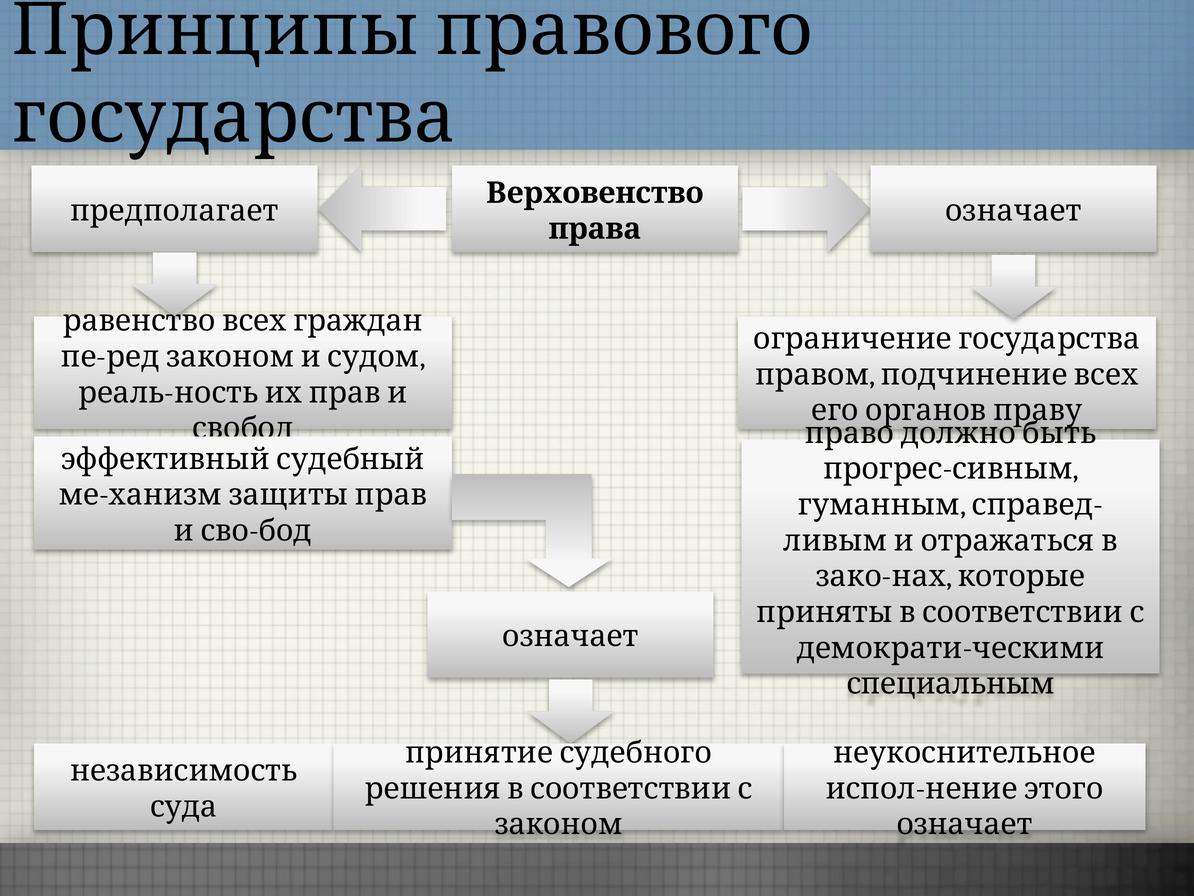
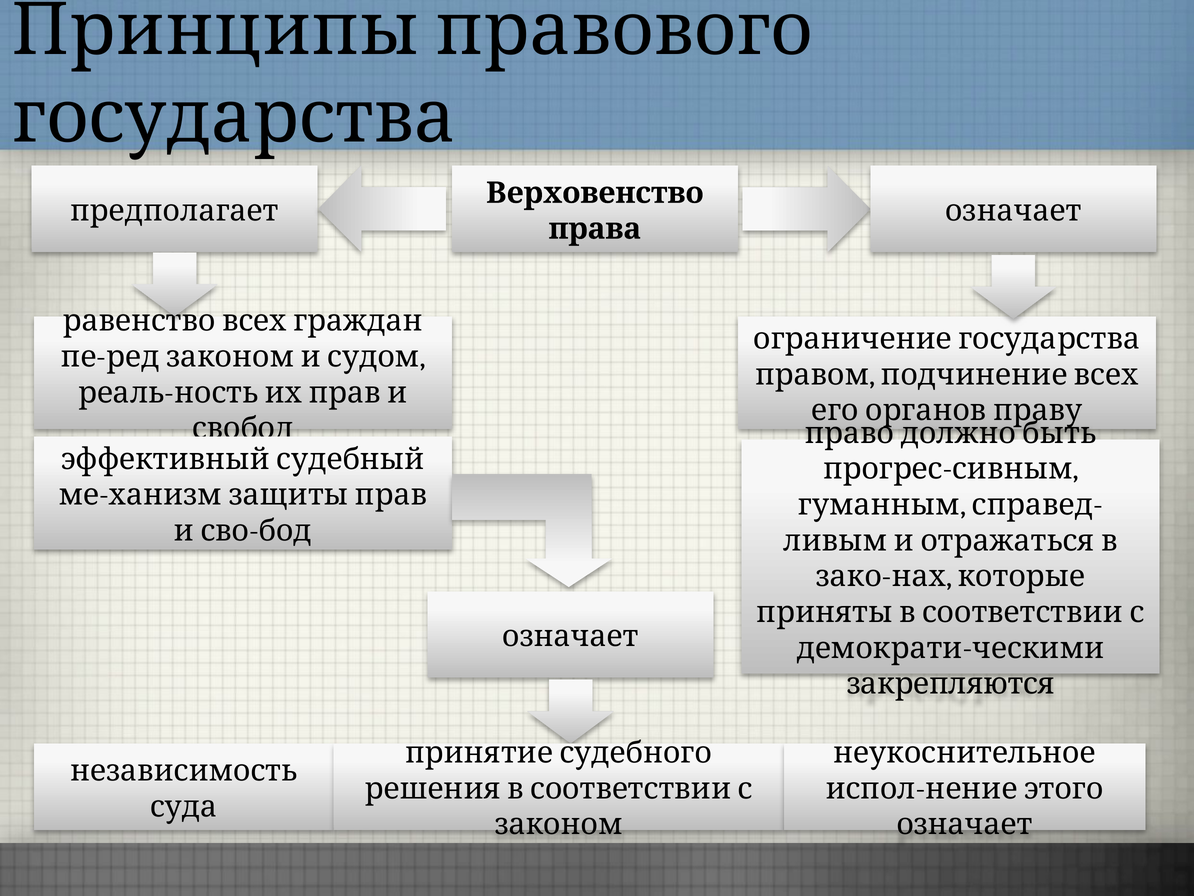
специальным: специальным -> закрепляются
